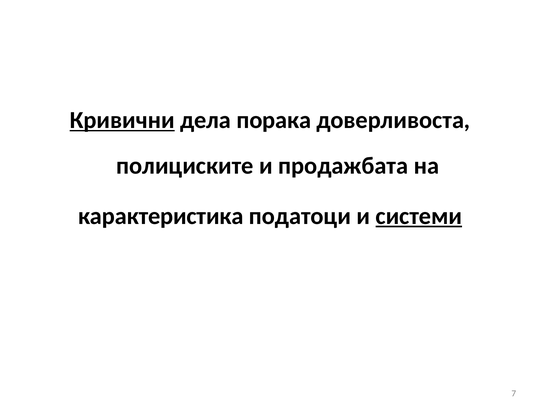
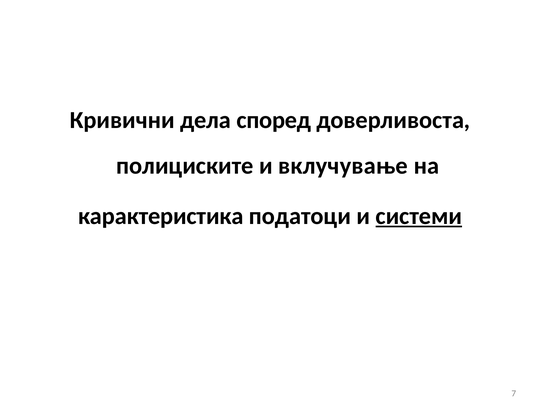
Кривични underline: present -> none
порака: порака -> според
продажбата: продажбата -> вклучување
